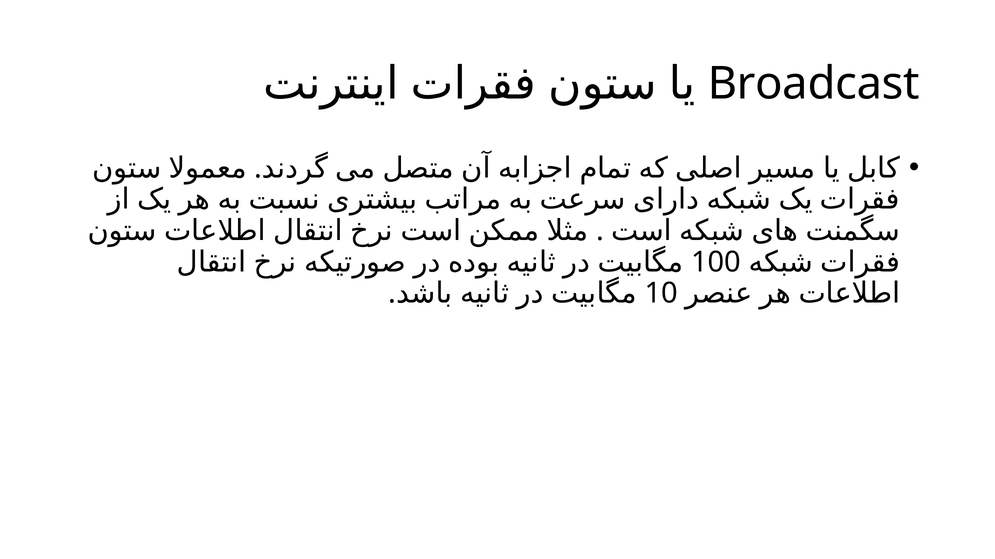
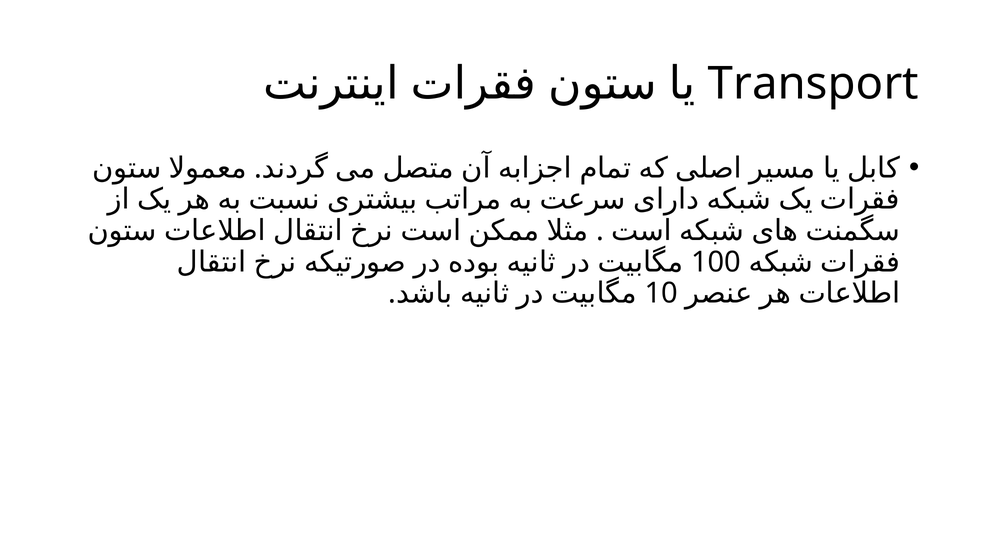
Broadcast: Broadcast -> Transport
